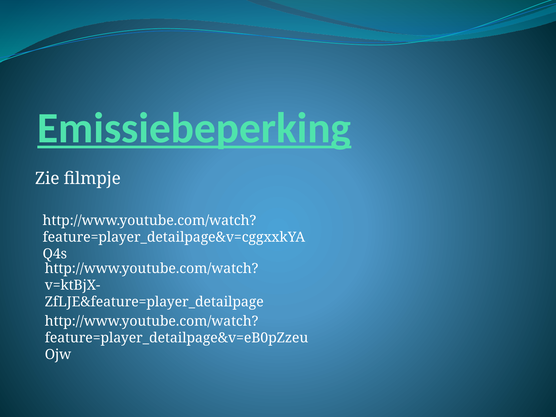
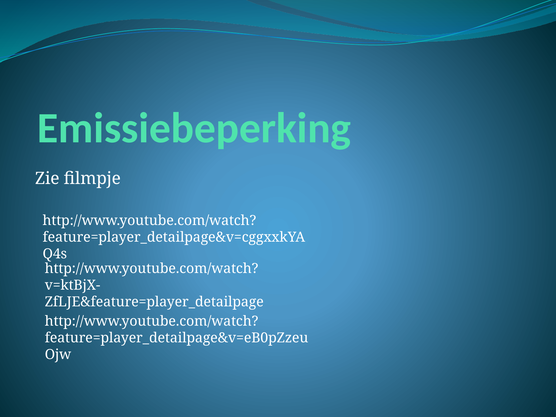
Emissiebeperking underline: present -> none
